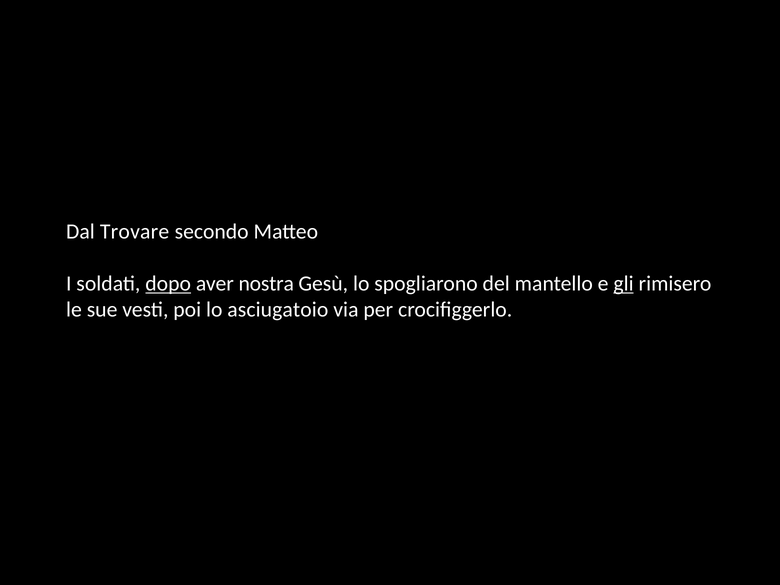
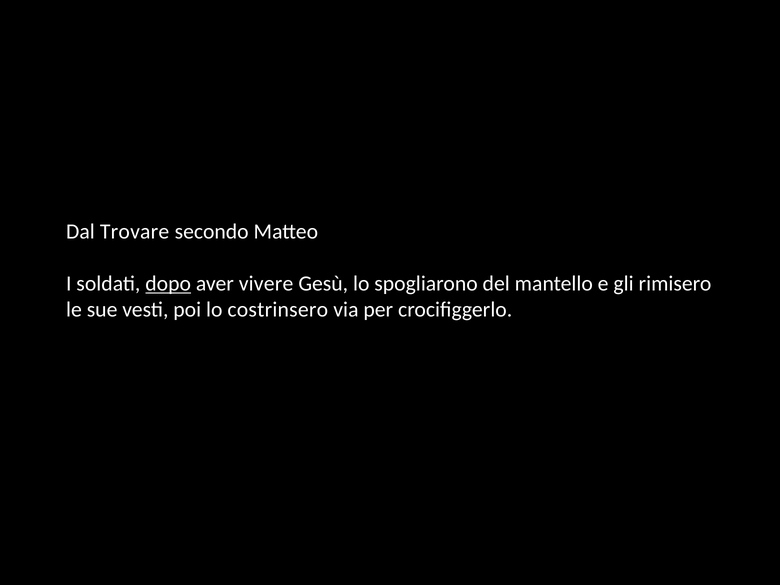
nostra: nostra -> vivere
gli underline: present -> none
asciugatoio: asciugatoio -> costrinsero
